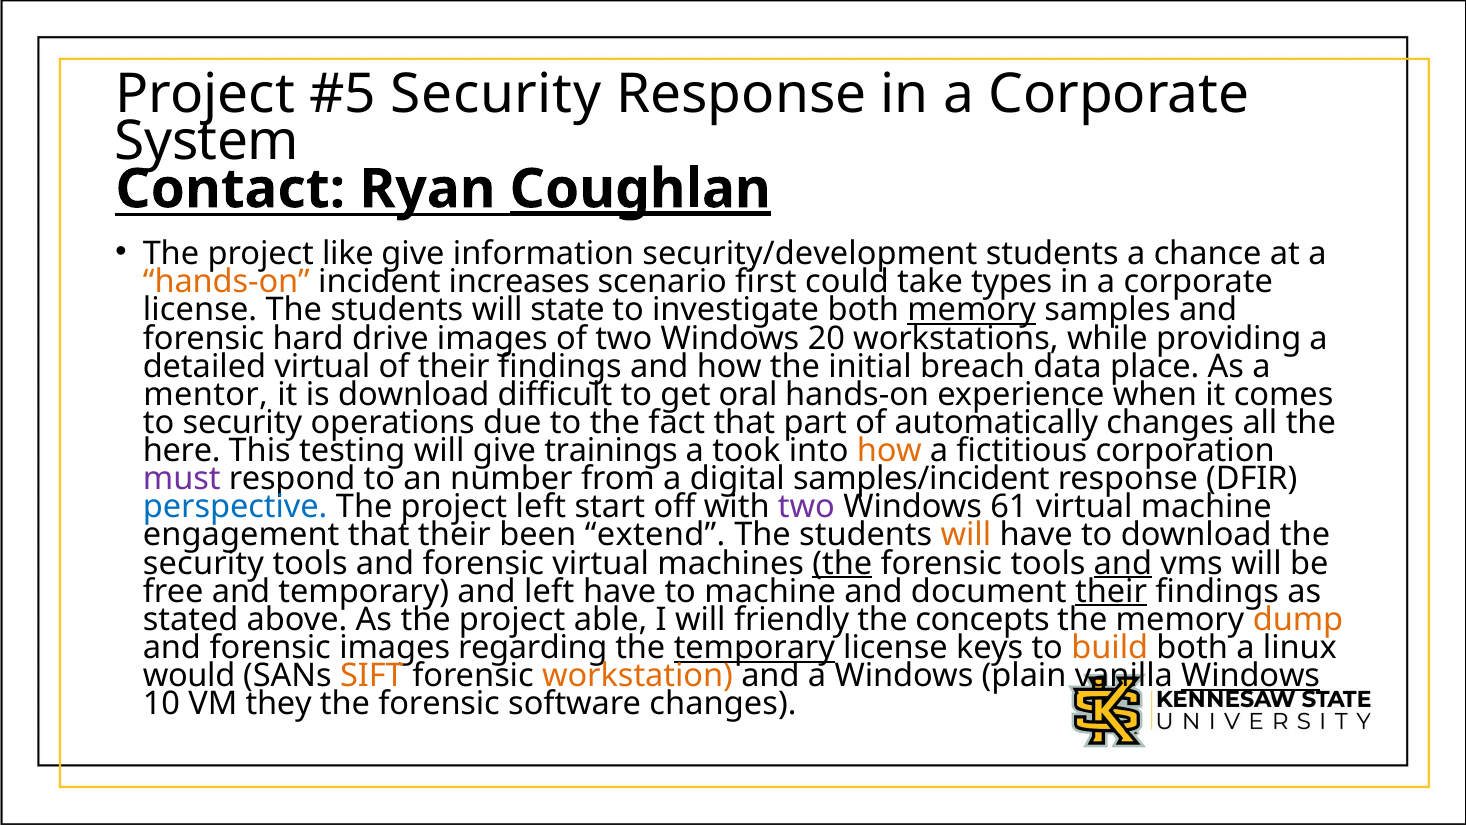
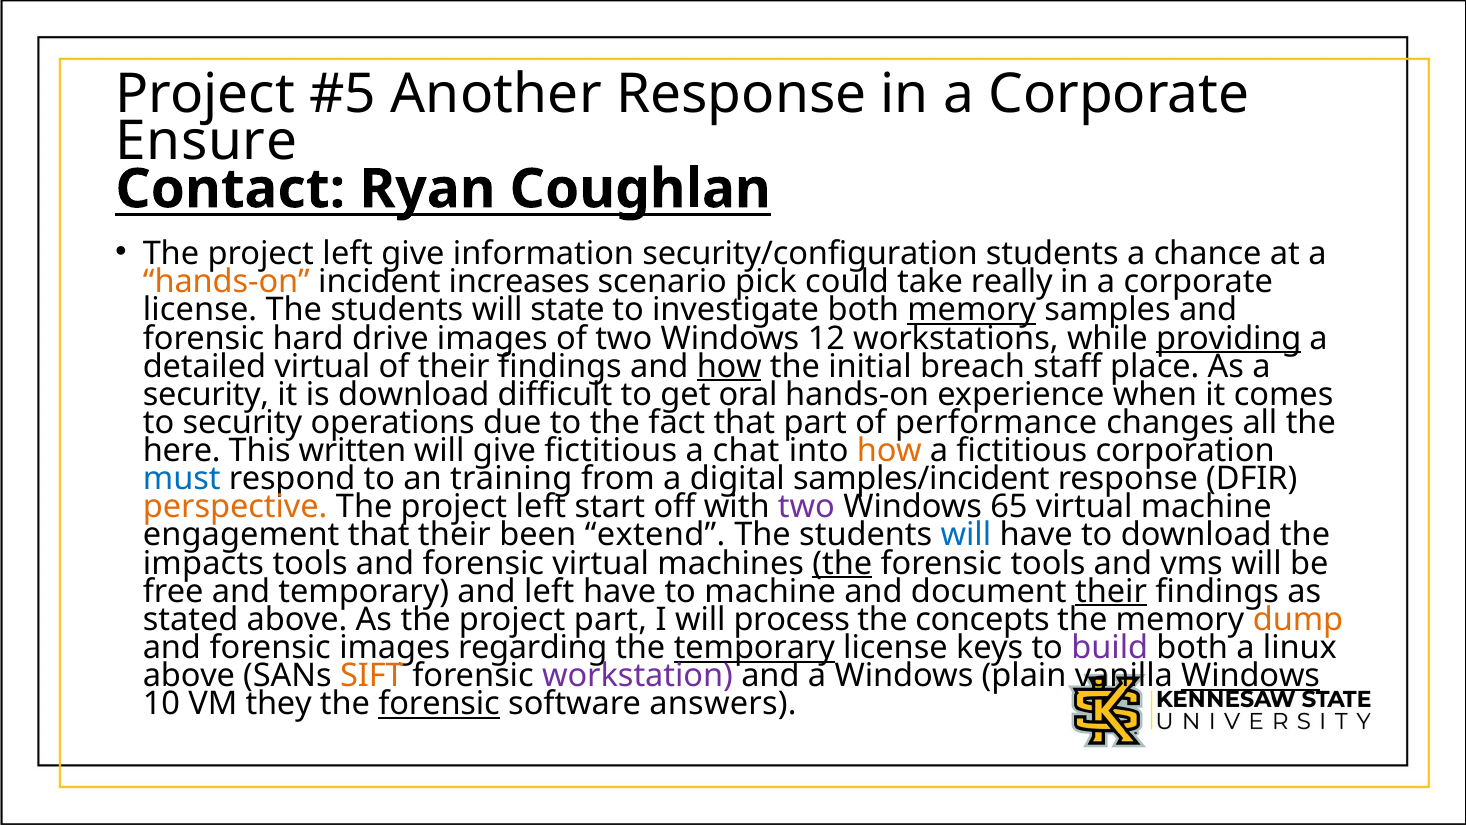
Security at (496, 94): Security -> Another
System: System -> Ensure
Coughlan underline: present -> none
like at (348, 254): like -> left
security/development: security/development -> security/configuration
first: first -> pick
types: types -> really
20: 20 -> 12
providing underline: none -> present
how at (729, 366) underline: none -> present
data: data -> staff
mentor at (206, 394): mentor -> security
automatically: automatically -> performance
testing: testing -> written
give trainings: trainings -> fictitious
took: took -> chat
must colour: purple -> blue
number: number -> training
perspective colour: blue -> orange
61: 61 -> 65
will at (966, 535) colour: orange -> blue
security at (203, 563): security -> impacts
and at (1123, 563) underline: present -> none
project able: able -> part
friendly: friendly -> process
build colour: orange -> purple
would at (189, 676): would -> above
workstation colour: orange -> purple
forensic at (439, 704) underline: none -> present
software changes: changes -> answers
